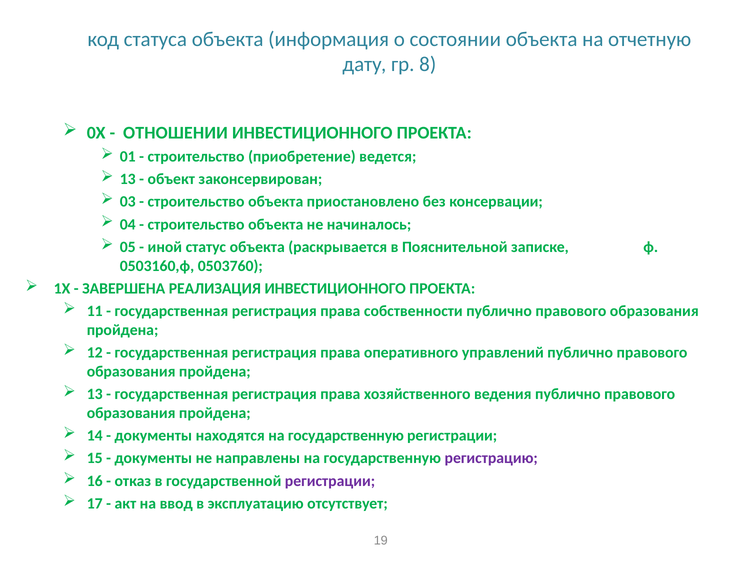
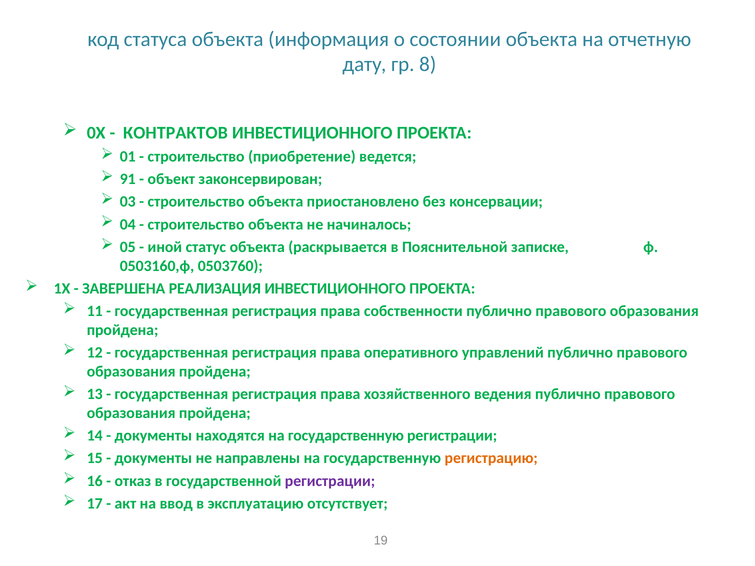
ОТНОШЕНИИ: ОТНОШЕНИИ -> КОНТРАКТОВ
13 at (128, 179): 13 -> 91
регистрацию colour: purple -> orange
